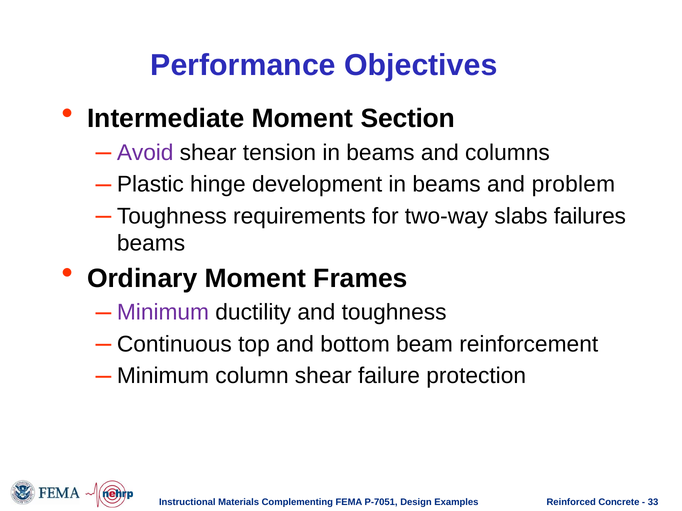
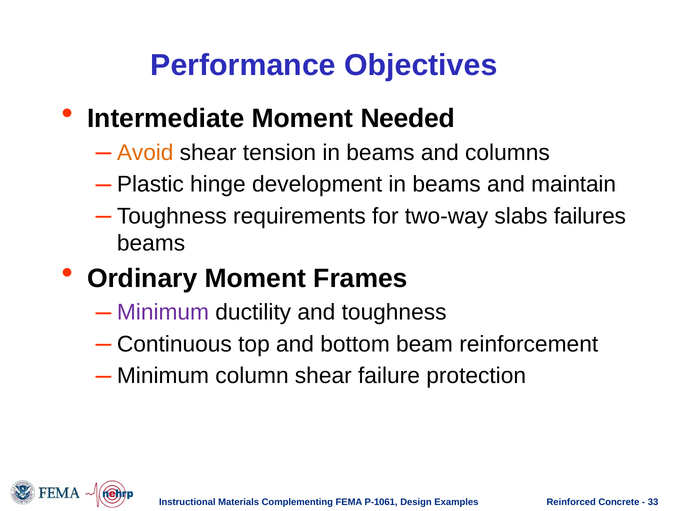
Section: Section -> Needed
Avoid colour: purple -> orange
problem: problem -> maintain
P-7051: P-7051 -> P-1061
